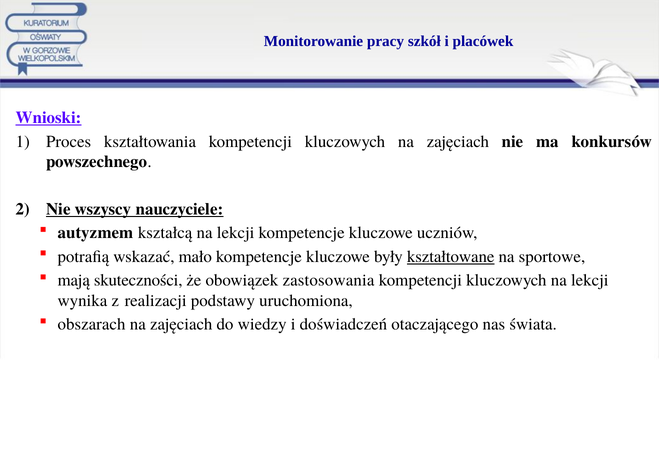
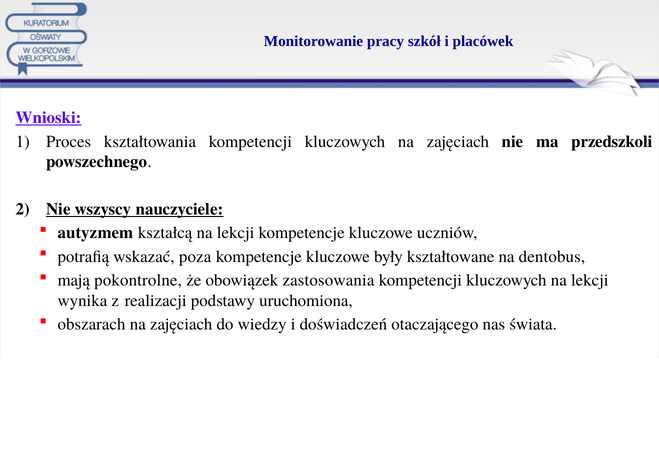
konkursów: konkursów -> przedszkoli
mało: mało -> poza
kształtowane underline: present -> none
sportowe: sportowe -> dentobus
skuteczności: skuteczności -> pokontrolne
